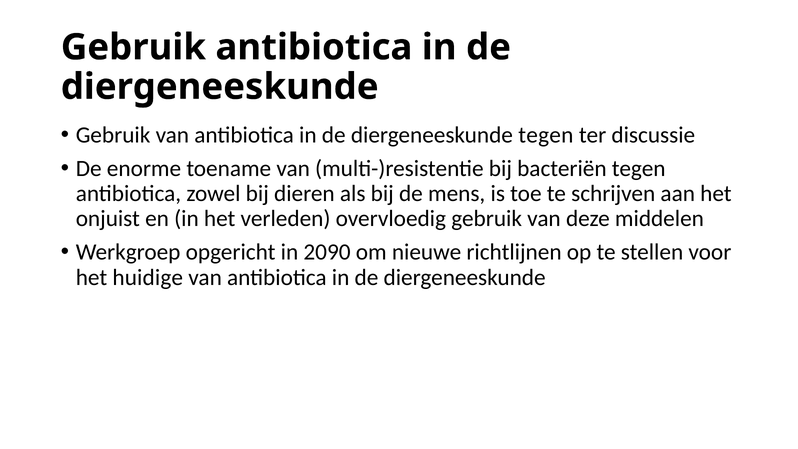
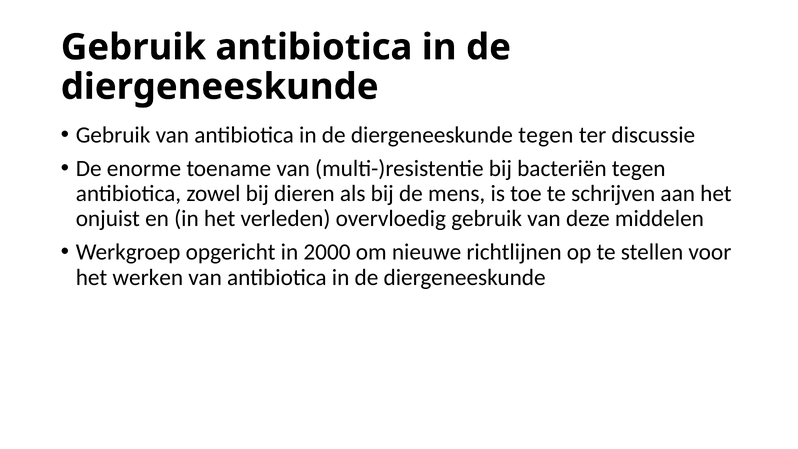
2090: 2090 -> 2000
huidige: huidige -> werken
